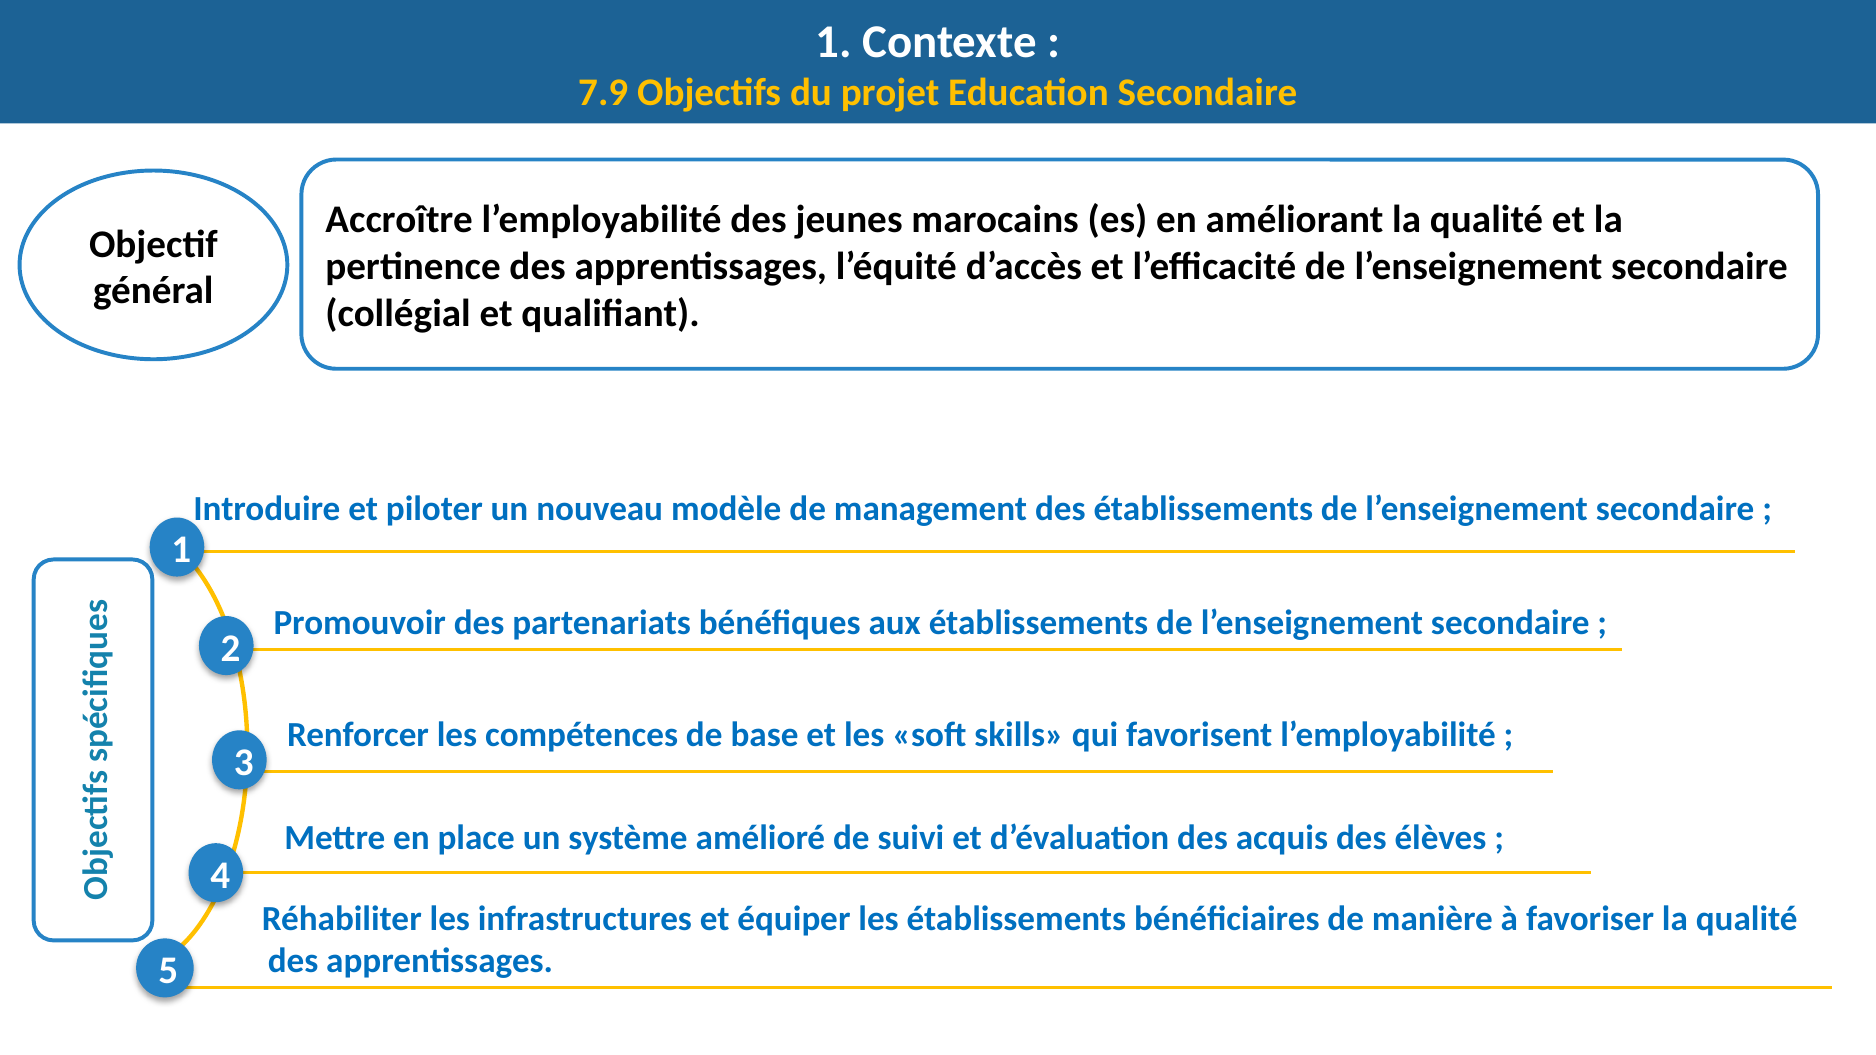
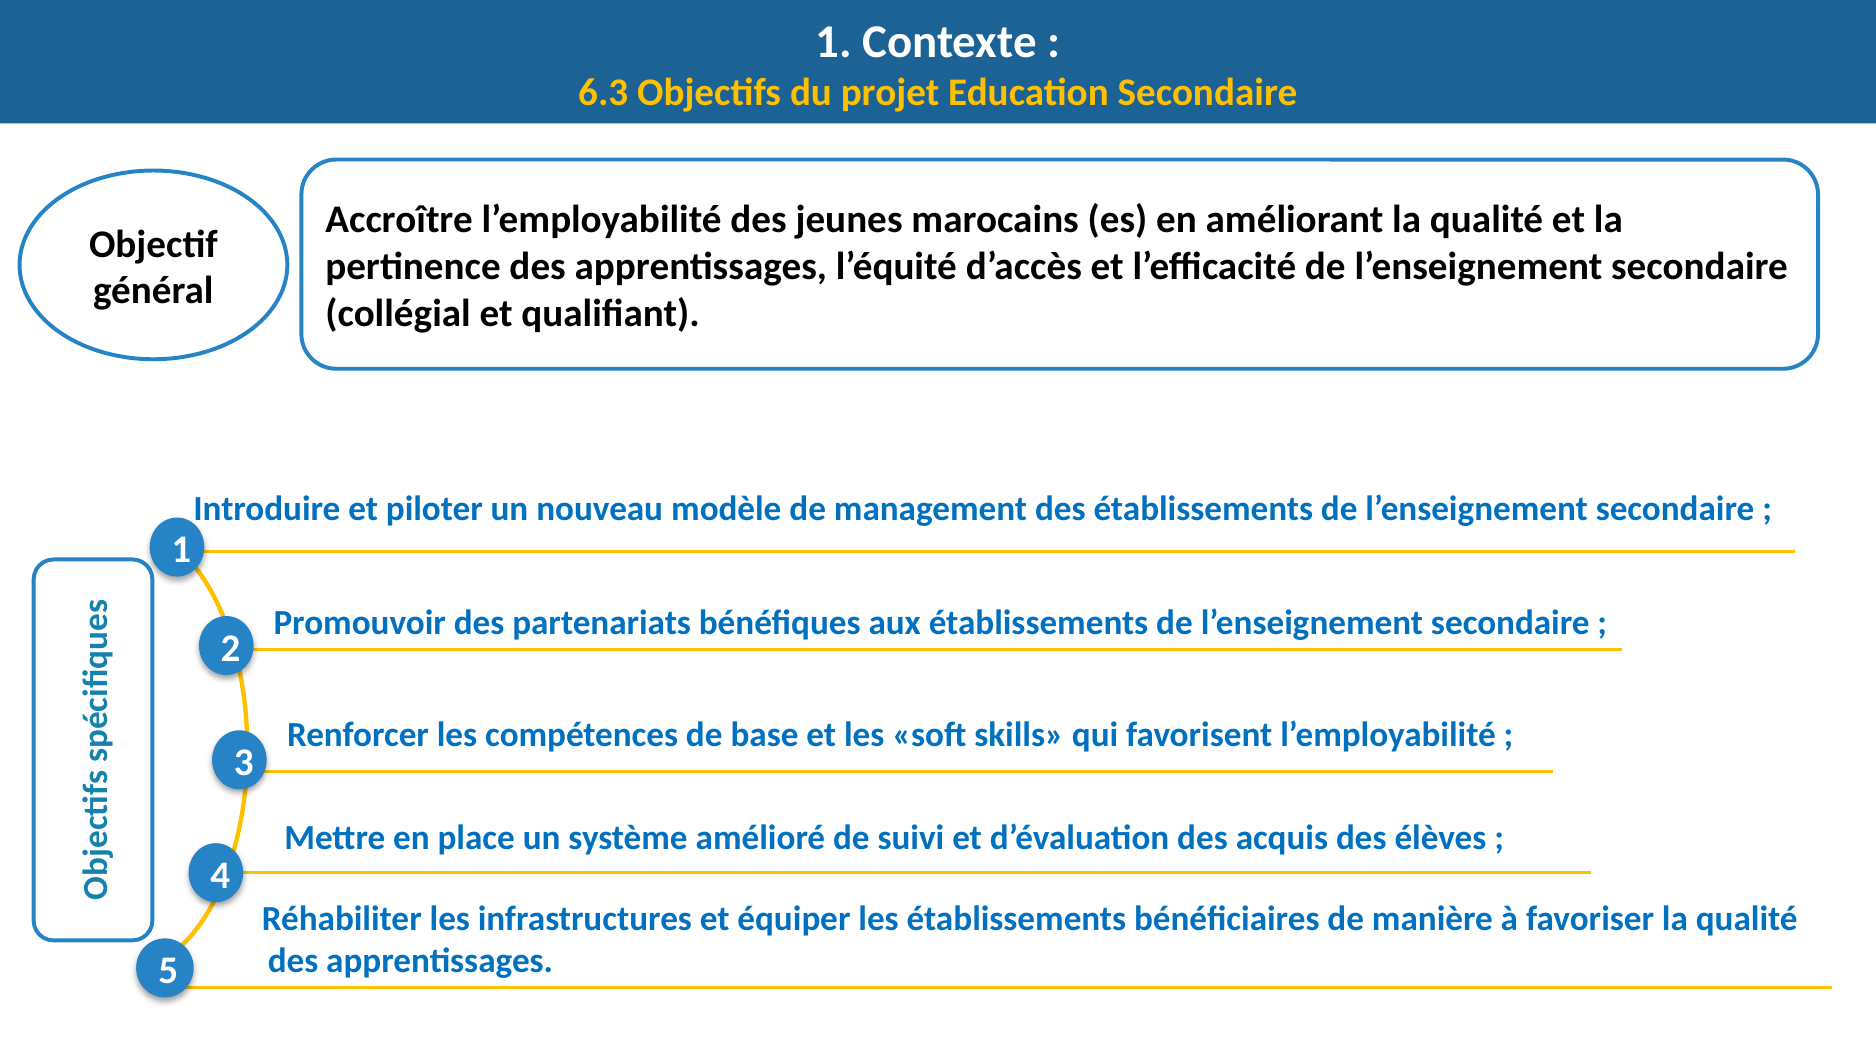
7.9: 7.9 -> 6.3
